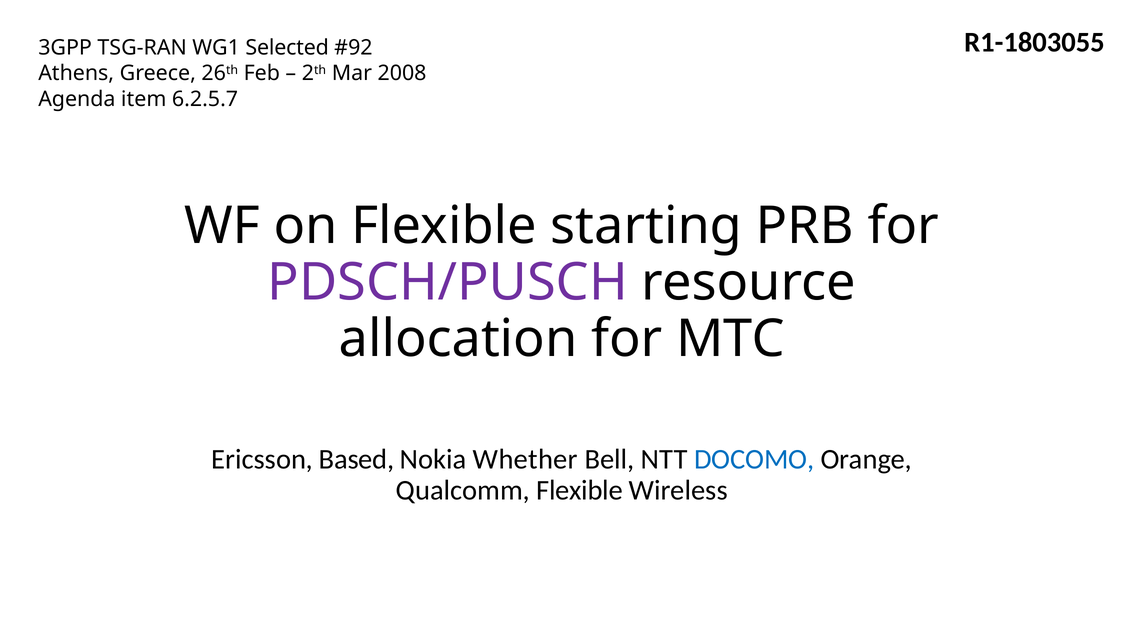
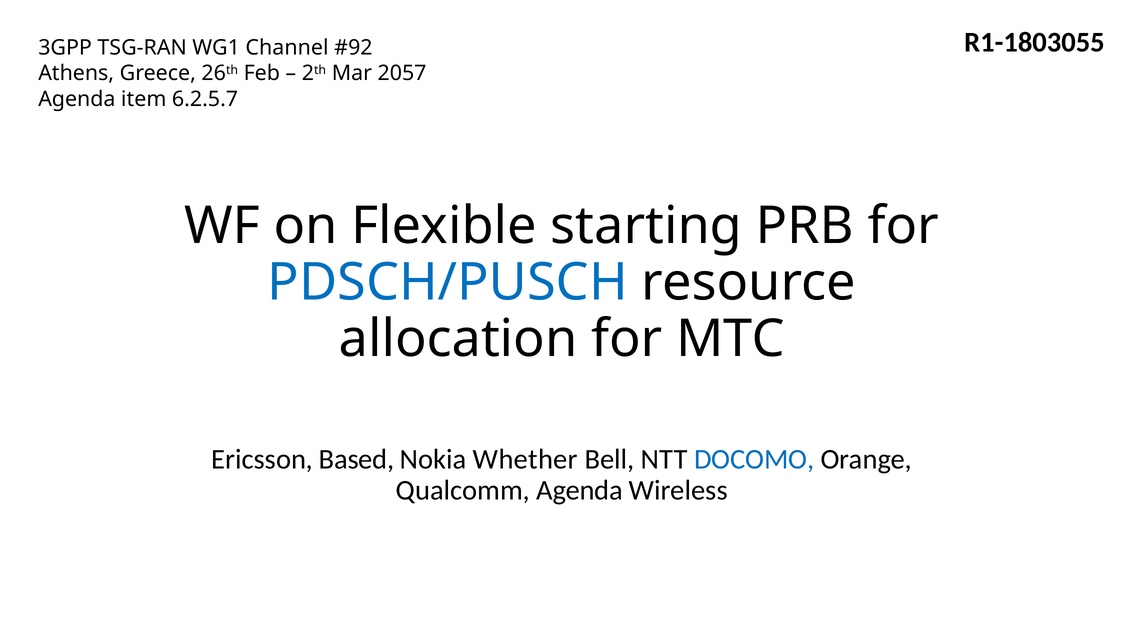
Selected: Selected -> Channel
2008: 2008 -> 2057
PDSCH/PUSCH colour: purple -> blue
Qualcomm Flexible: Flexible -> Agenda
